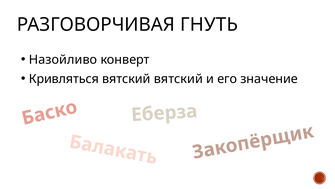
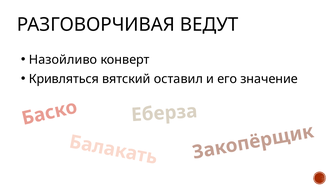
ГНУТЬ: ГНУТЬ -> ВЕДУТ
вятский вятский: вятский -> оставил
